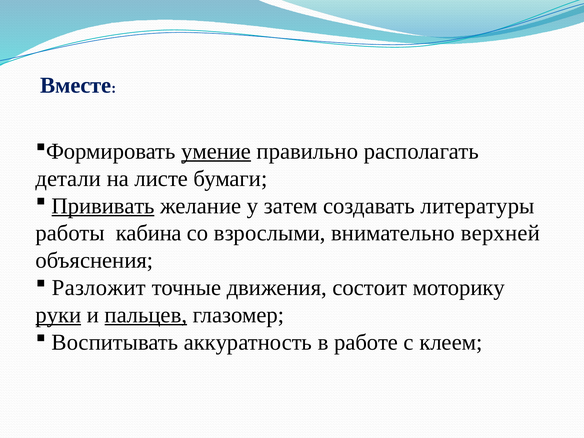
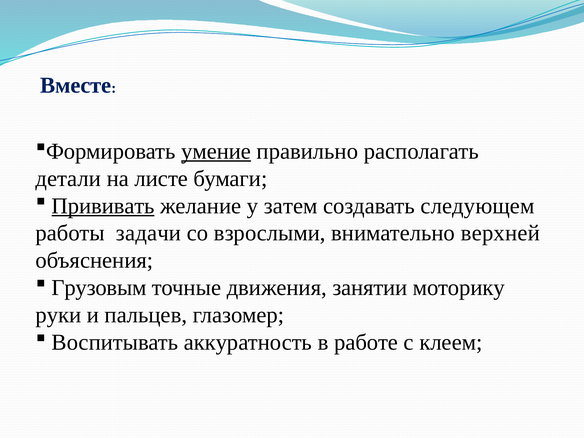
литературы: литературы -> следующем
кабина: кабина -> задачи
Разложит: Разложит -> Грузовым
состоит: состоит -> занятии
руки underline: present -> none
пальцев underline: present -> none
